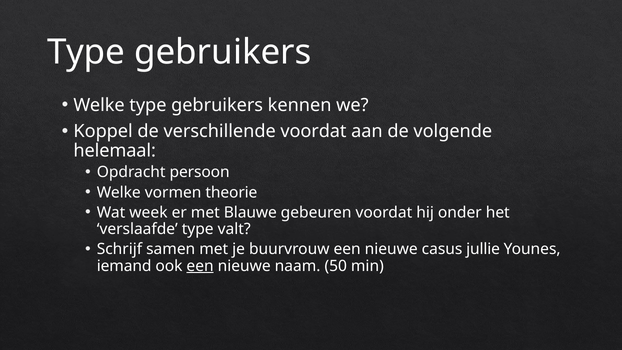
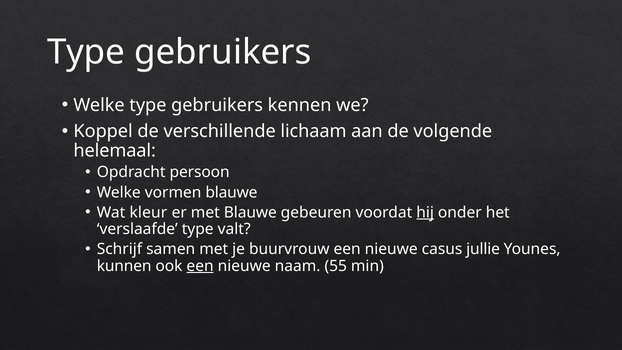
verschillende voordat: voordat -> lichaam
vormen theorie: theorie -> blauwe
week: week -> kleur
hij underline: none -> present
iemand: iemand -> kunnen
50: 50 -> 55
